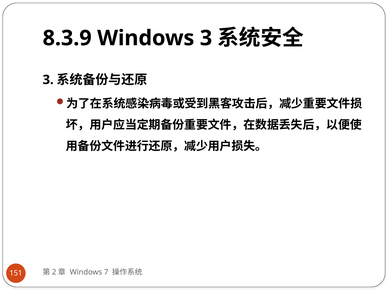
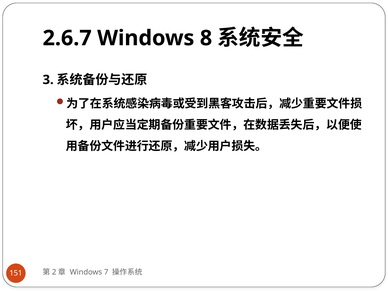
8.3.9: 8.3.9 -> 2.6.7
Windows 3: 3 -> 8
